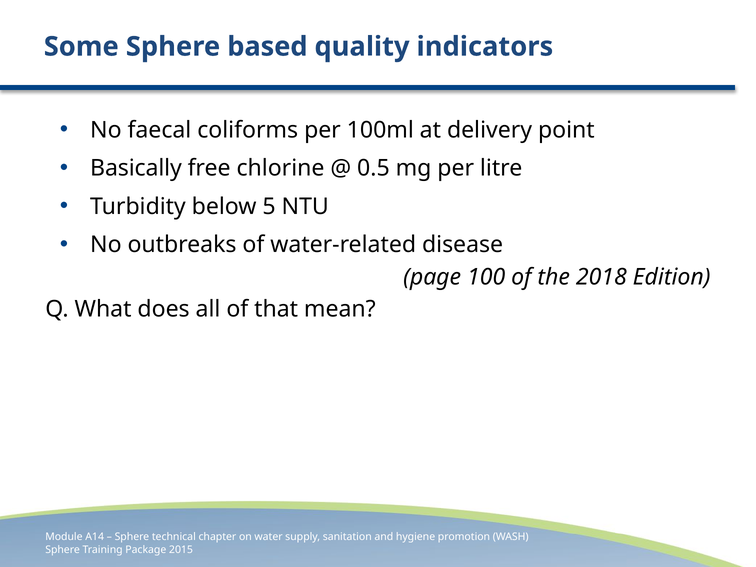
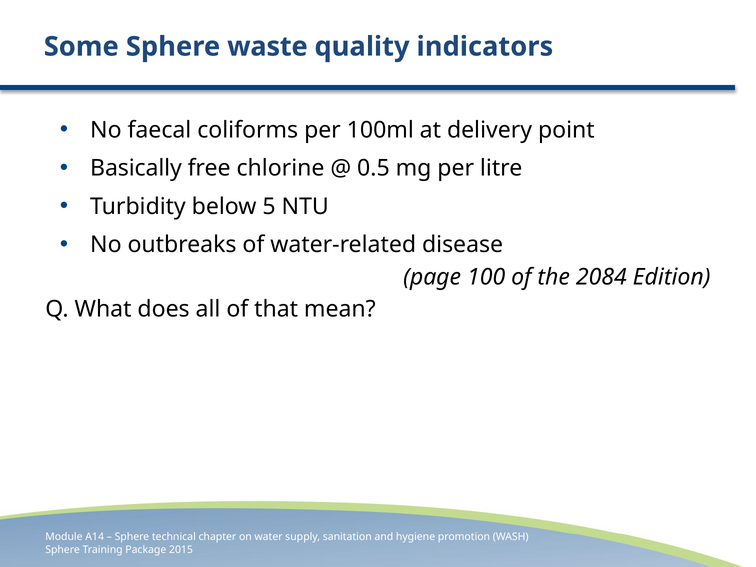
based: based -> waste
2018: 2018 -> 2084
